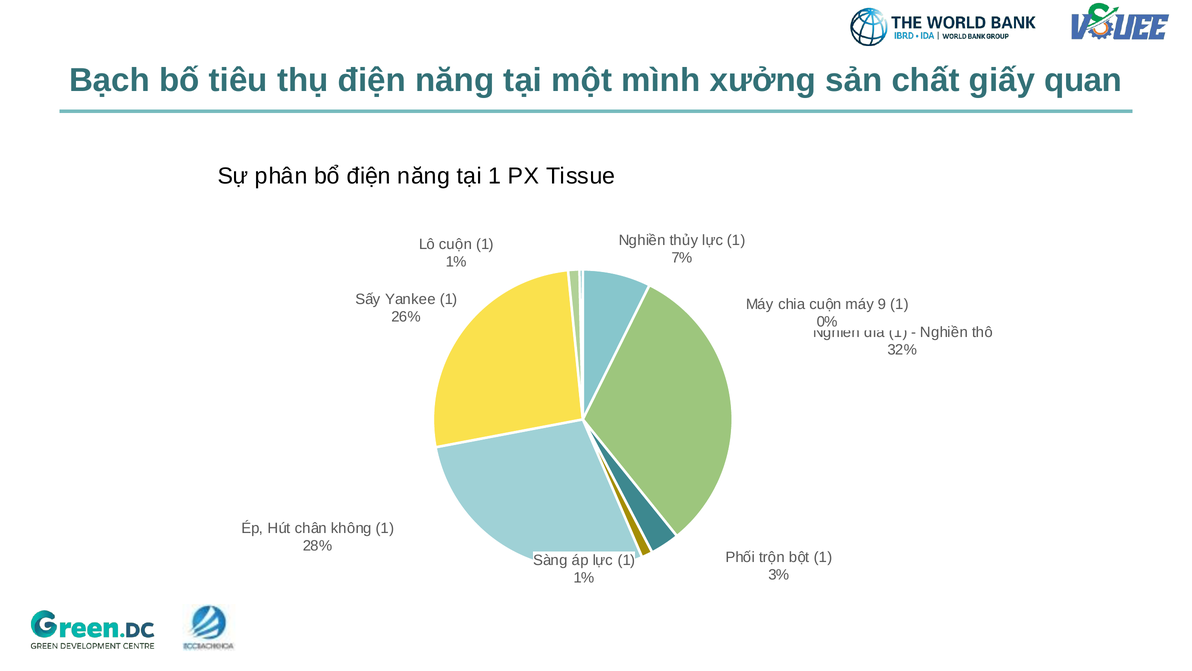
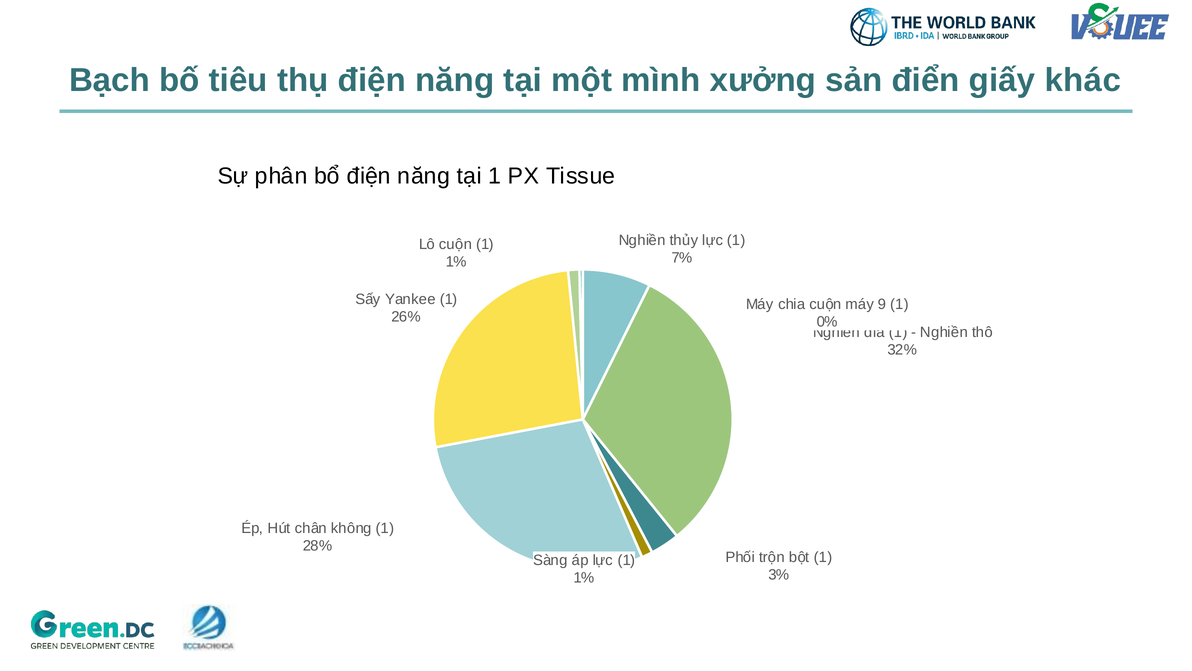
chất: chất -> điển
quan: quan -> khác
